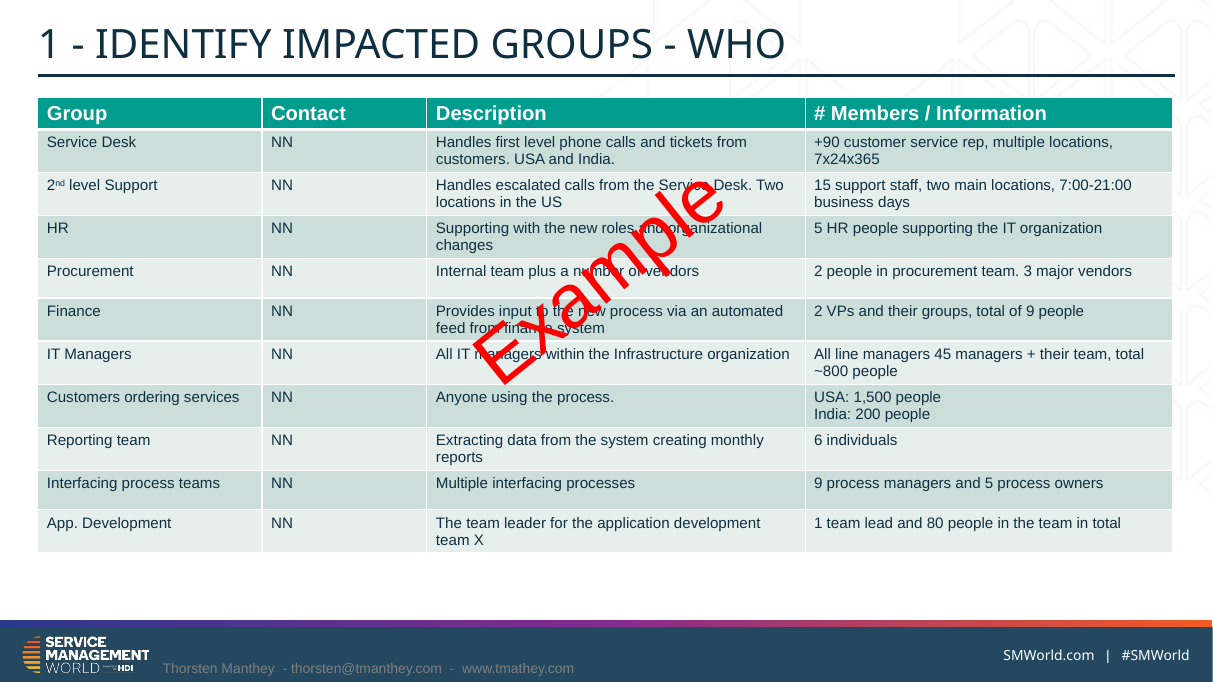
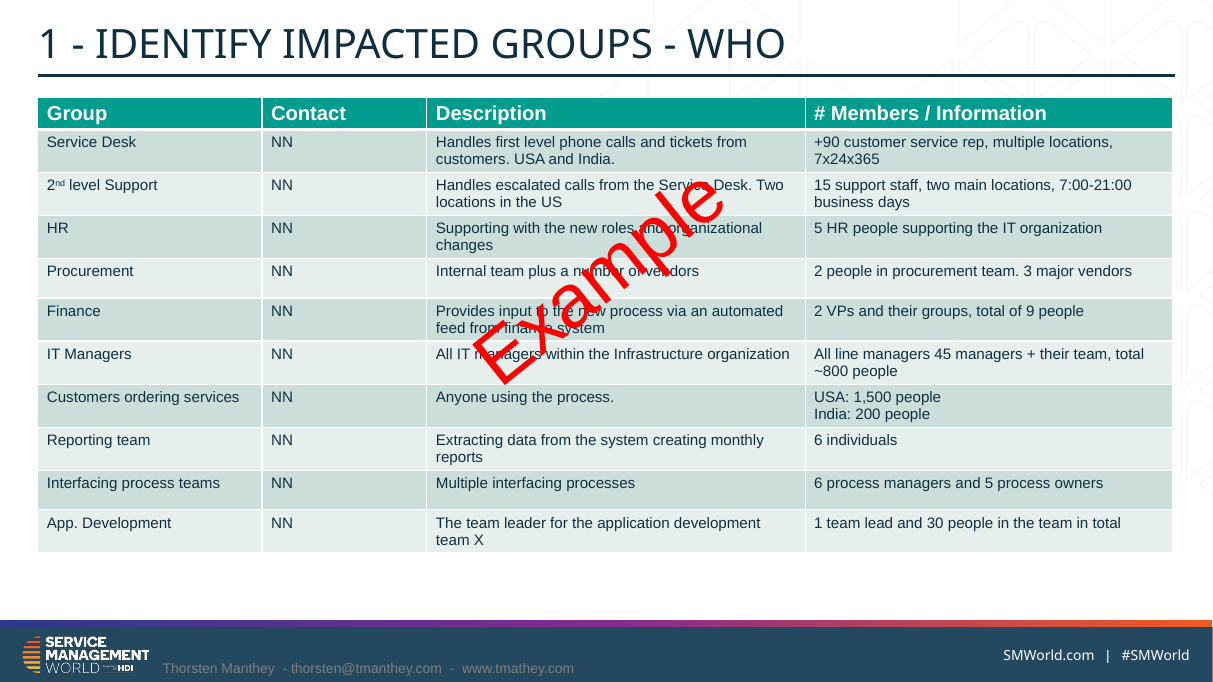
processes 9: 9 -> 6
80: 80 -> 30
